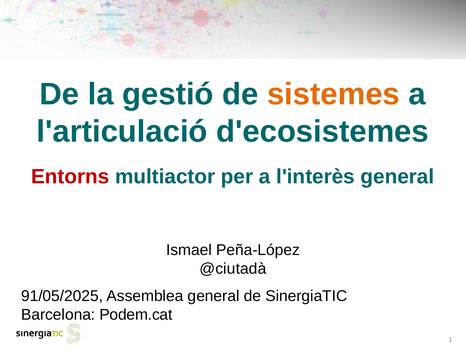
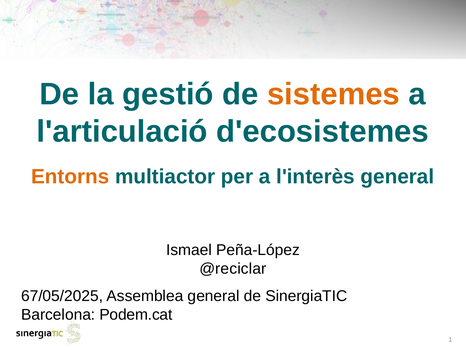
Entorns colour: red -> orange
@ciutadà: @ciutadà -> @reciclar
91/05/2025: 91/05/2025 -> 67/05/2025
